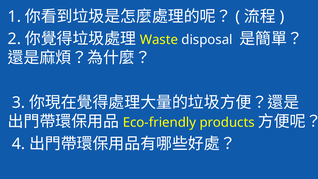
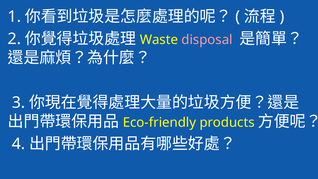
disposal colour: white -> pink
